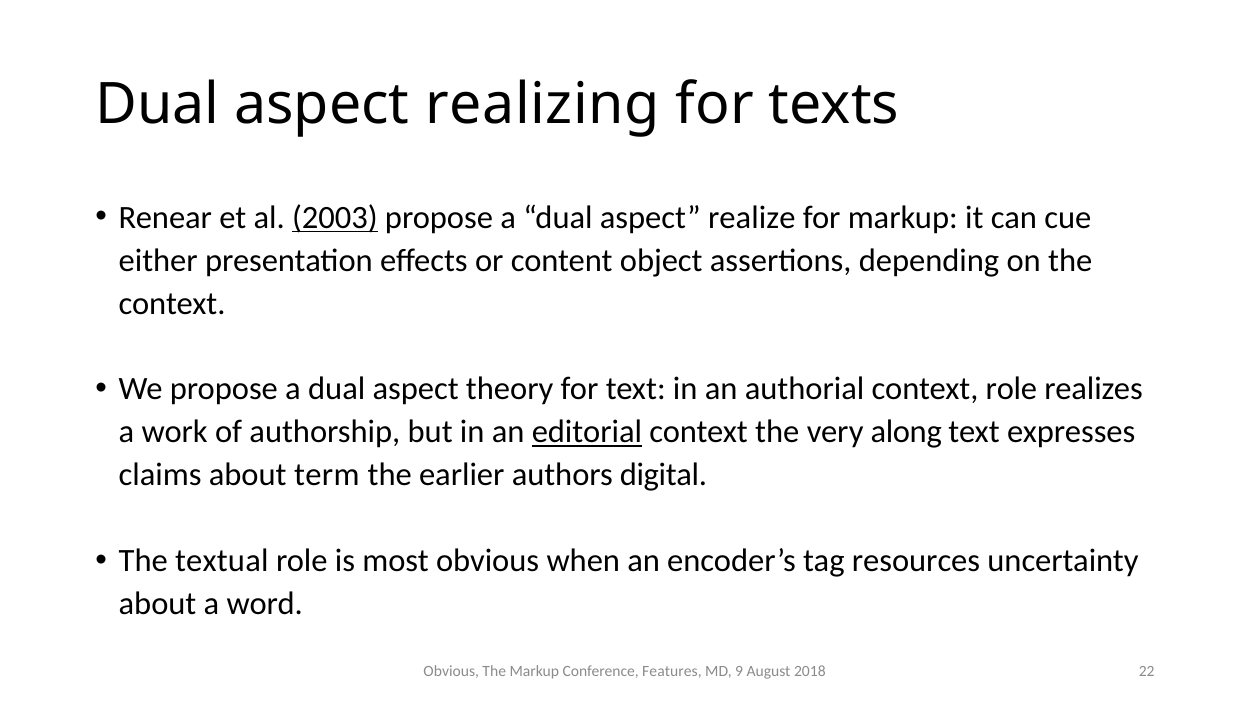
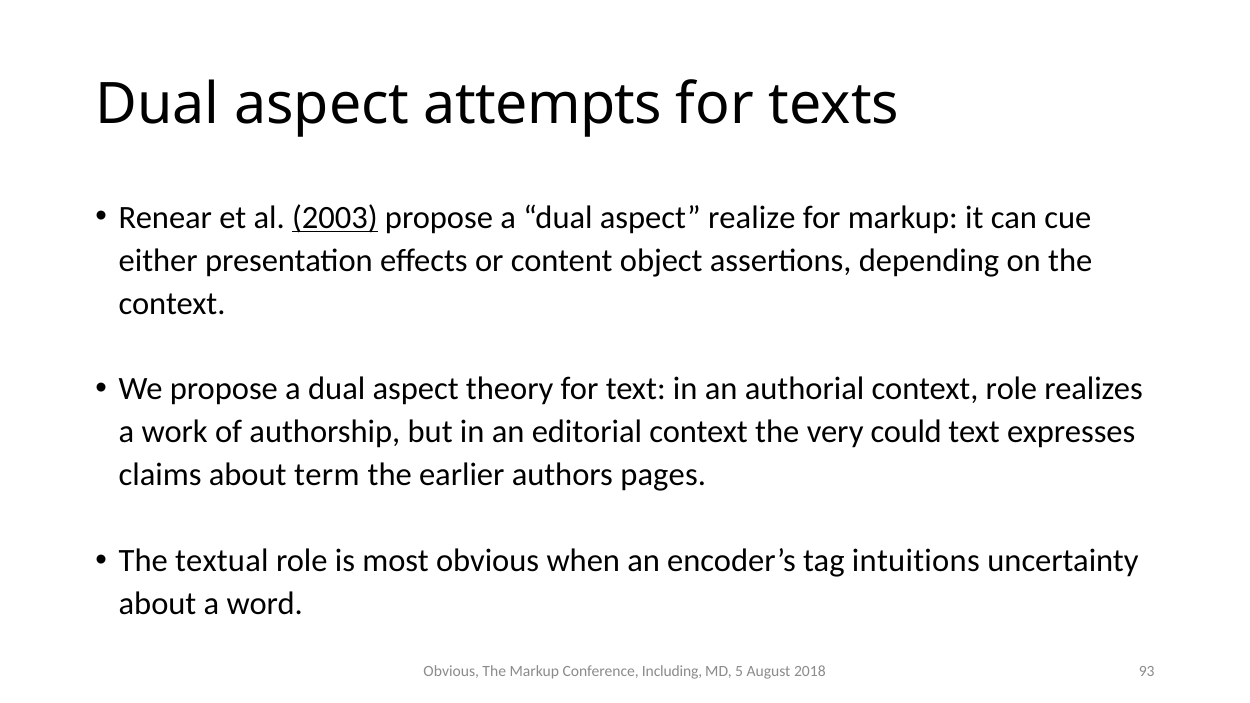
realizing: realizing -> attempts
editorial underline: present -> none
along: along -> could
digital: digital -> pages
resources: resources -> intuitions
Features: Features -> Including
9: 9 -> 5
22: 22 -> 93
